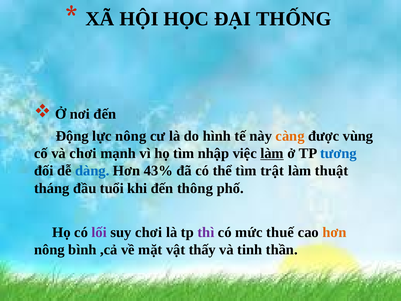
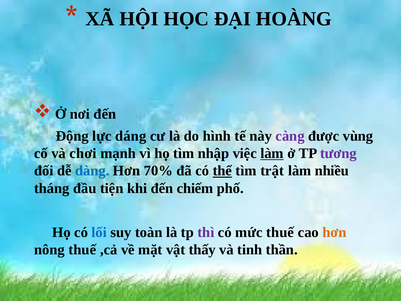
THỐNG: THỐNG -> HOÀNG
lực nông: nông -> dáng
càng colour: orange -> purple
tương colour: blue -> purple
43%: 43% -> 70%
thể underline: none -> present
thuật: thuật -> nhiều
tuổi: tuổi -> tiện
thông: thông -> chiếm
lối colour: purple -> blue
suy chơi: chơi -> toàn
nông bình: bình -> thuế
